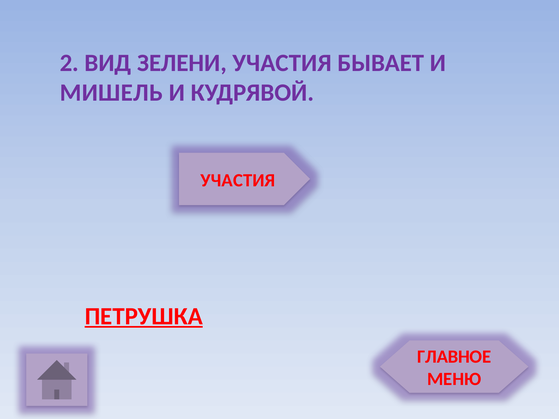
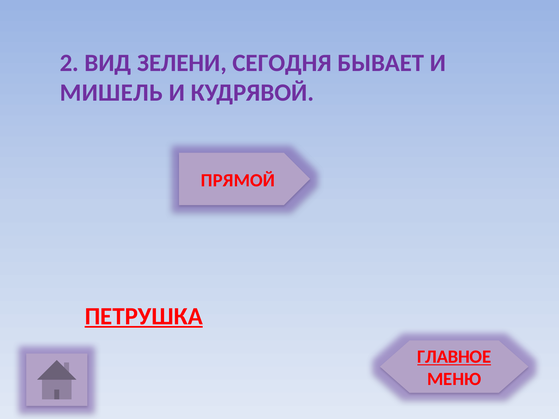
ЗЕЛЕНИ УЧАСТИЯ: УЧАСТИЯ -> СЕГОДНЯ
УЧАСТИЯ at (238, 180): УЧАСТИЯ -> ПРЯМОЙ
ГЛАВНОЕ underline: none -> present
